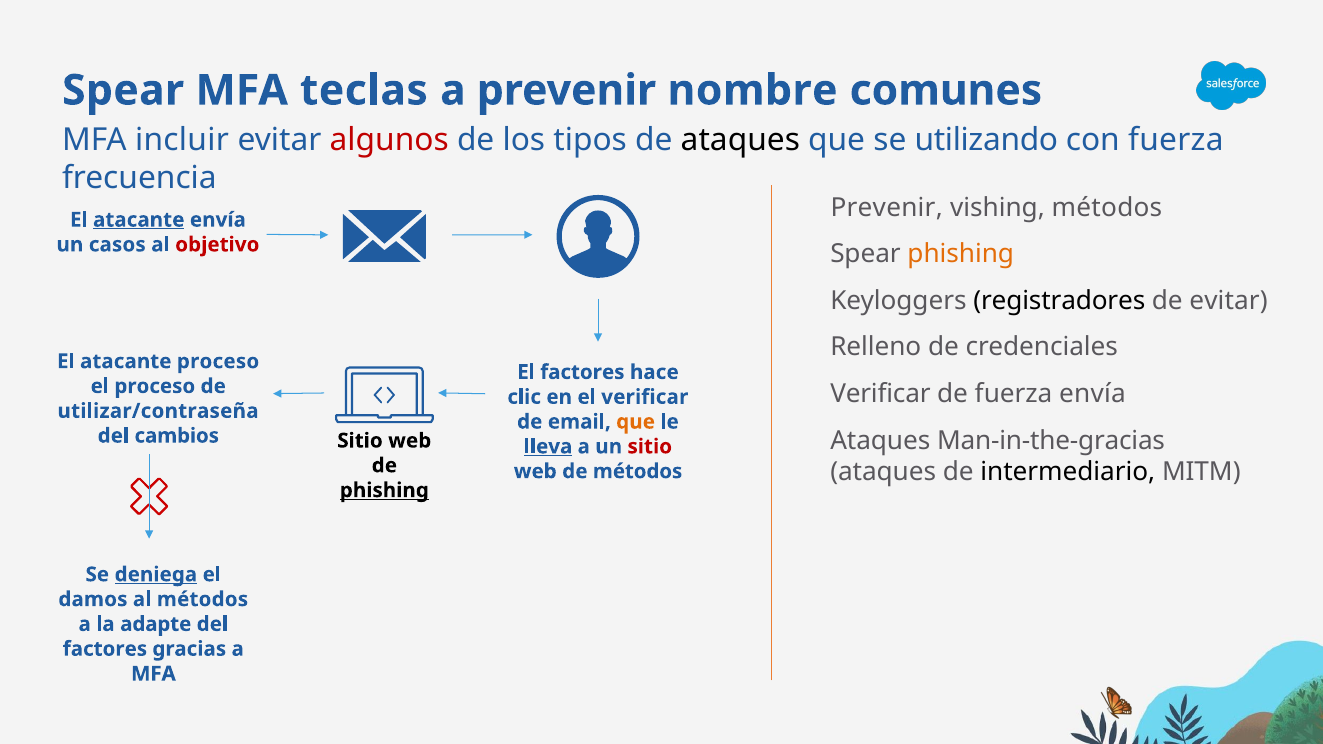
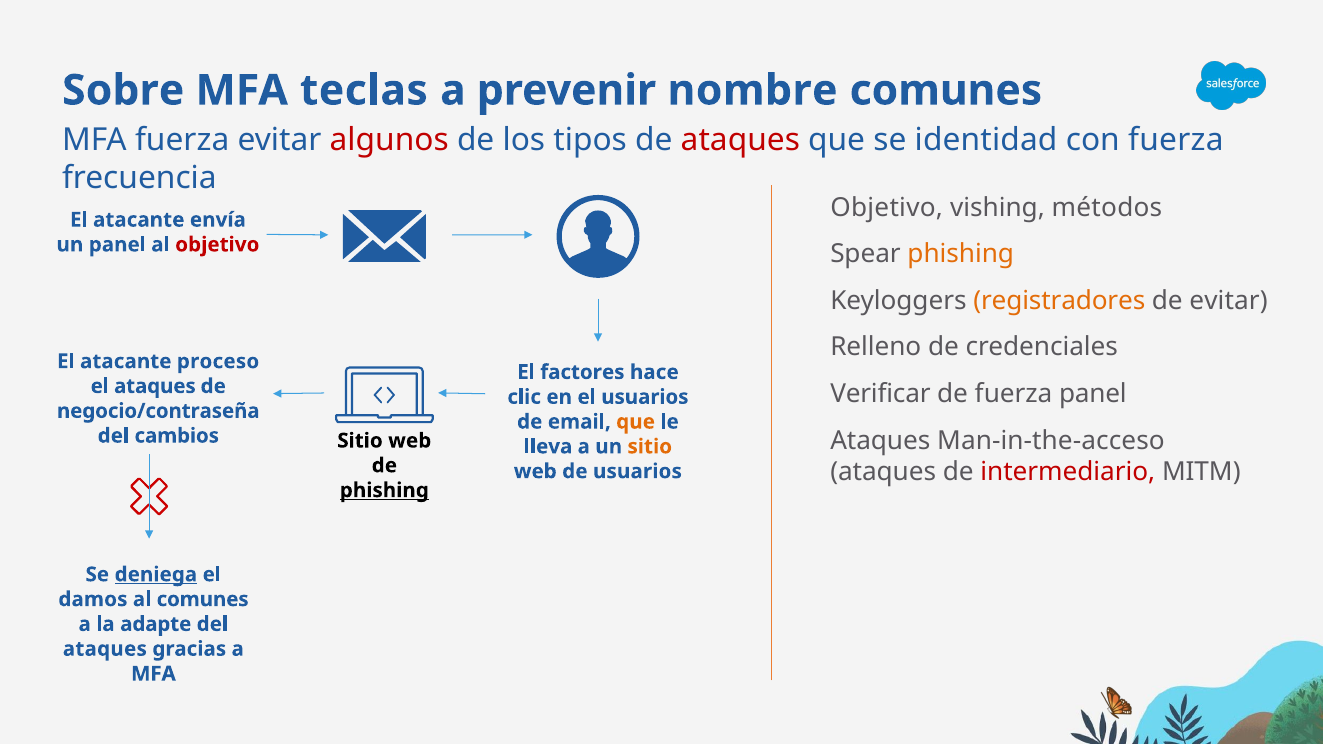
Spear at (123, 90): Spear -> Sobre
MFA incluir: incluir -> fuerza
ataques at (740, 140) colour: black -> red
utilizando: utilizando -> identidad
Prevenir at (887, 208): Prevenir -> Objetivo
atacante at (139, 220) underline: present -> none
un casos: casos -> panel
registradores colour: black -> orange
el proceso: proceso -> ataques
fuerza envía: envía -> panel
el verificar: verificar -> usuarios
utilizar/contraseña: utilizar/contraseña -> negocio/contraseña
Man-in-the-gracias: Man-in-the-gracias -> Man-in-the-acceso
lleva underline: present -> none
sitio at (650, 447) colour: red -> orange
intermediario colour: black -> red
de métodos: métodos -> usuarios
al métodos: métodos -> comunes
factores at (105, 649): factores -> ataques
